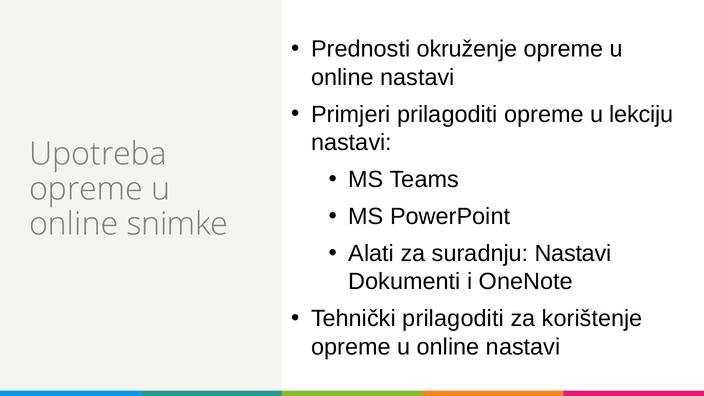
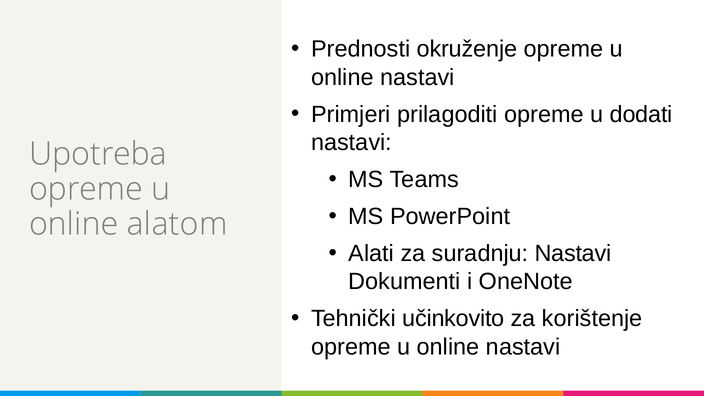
lekciju: lekciju -> dodati
snimke: snimke -> alatom
Tehnički prilagoditi: prilagoditi -> učinkovito
